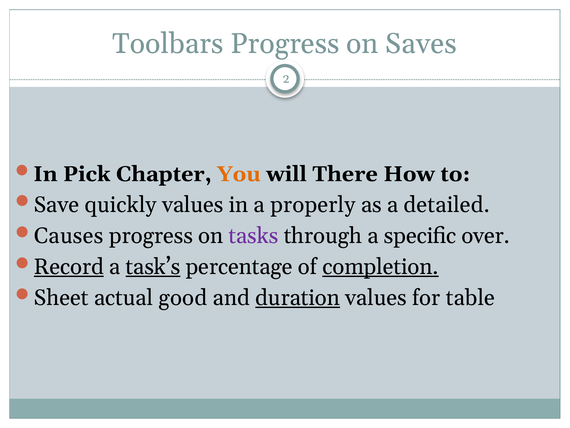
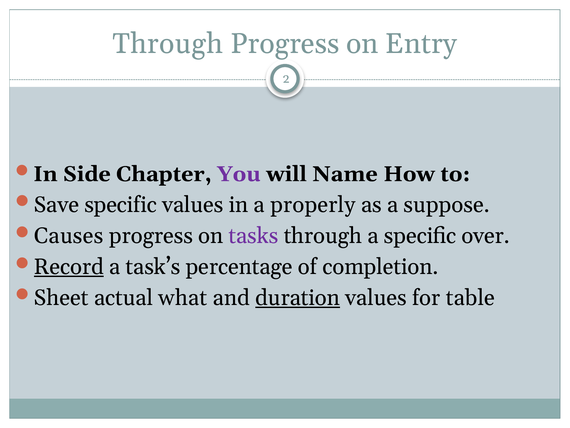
Toolbars at (168, 44): Toolbars -> Through
Saves: Saves -> Entry
Pick: Pick -> Side
You colour: orange -> purple
There: There -> Name
Save quickly: quickly -> specific
detailed: detailed -> suppose
task’s underline: present -> none
completion underline: present -> none
good: good -> what
